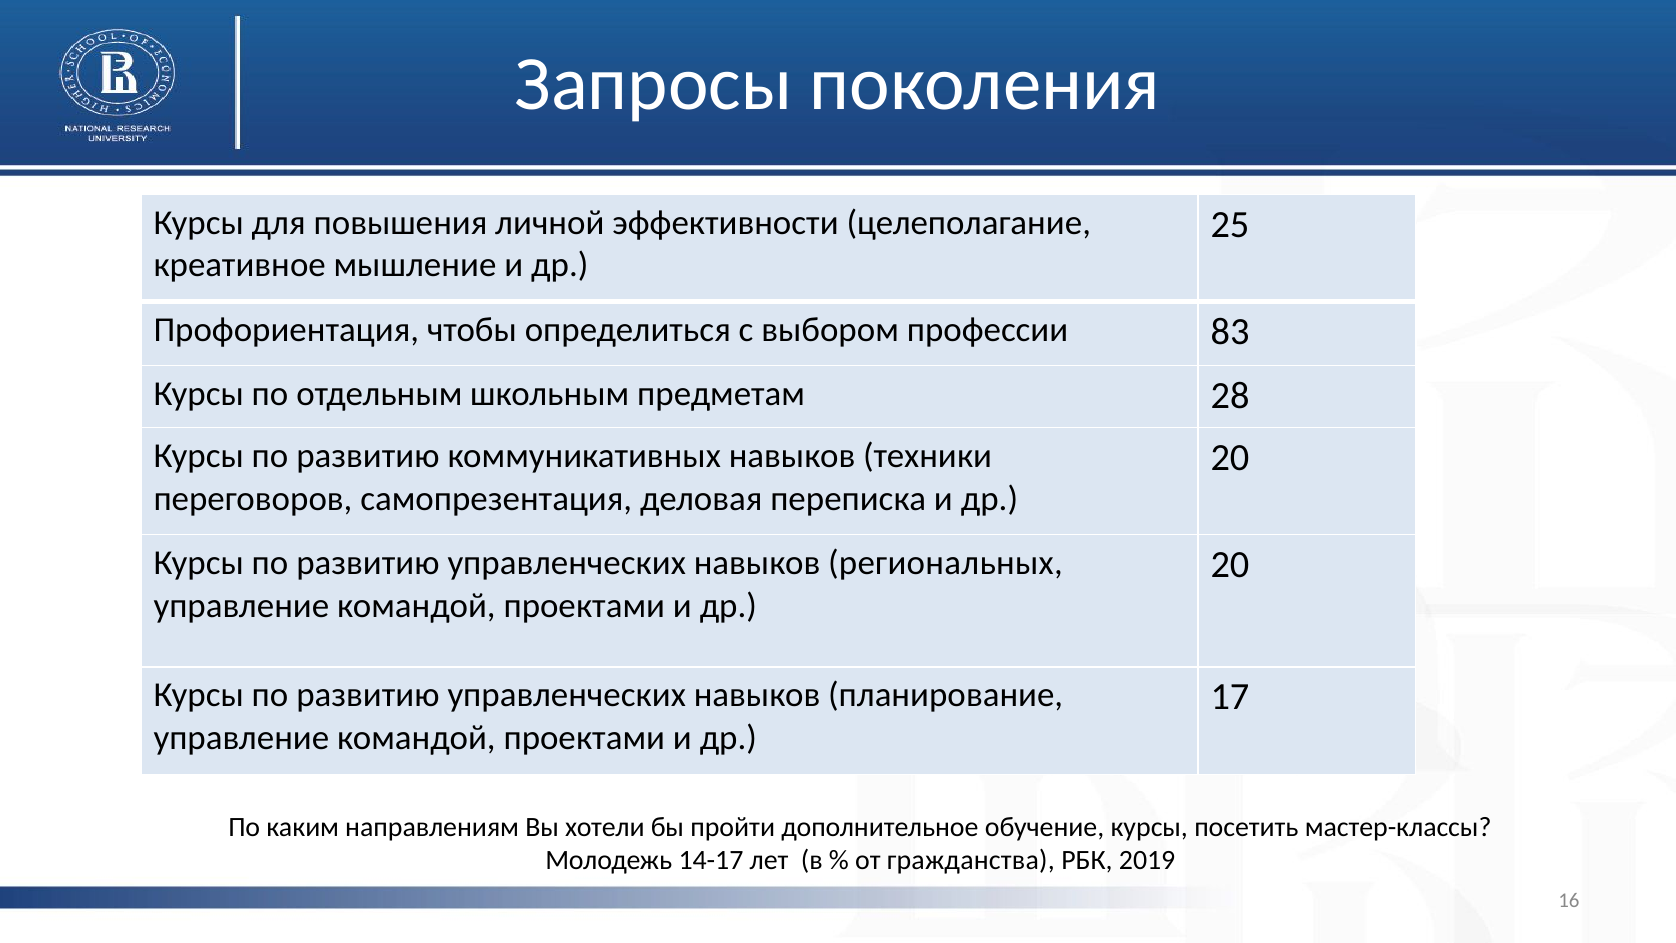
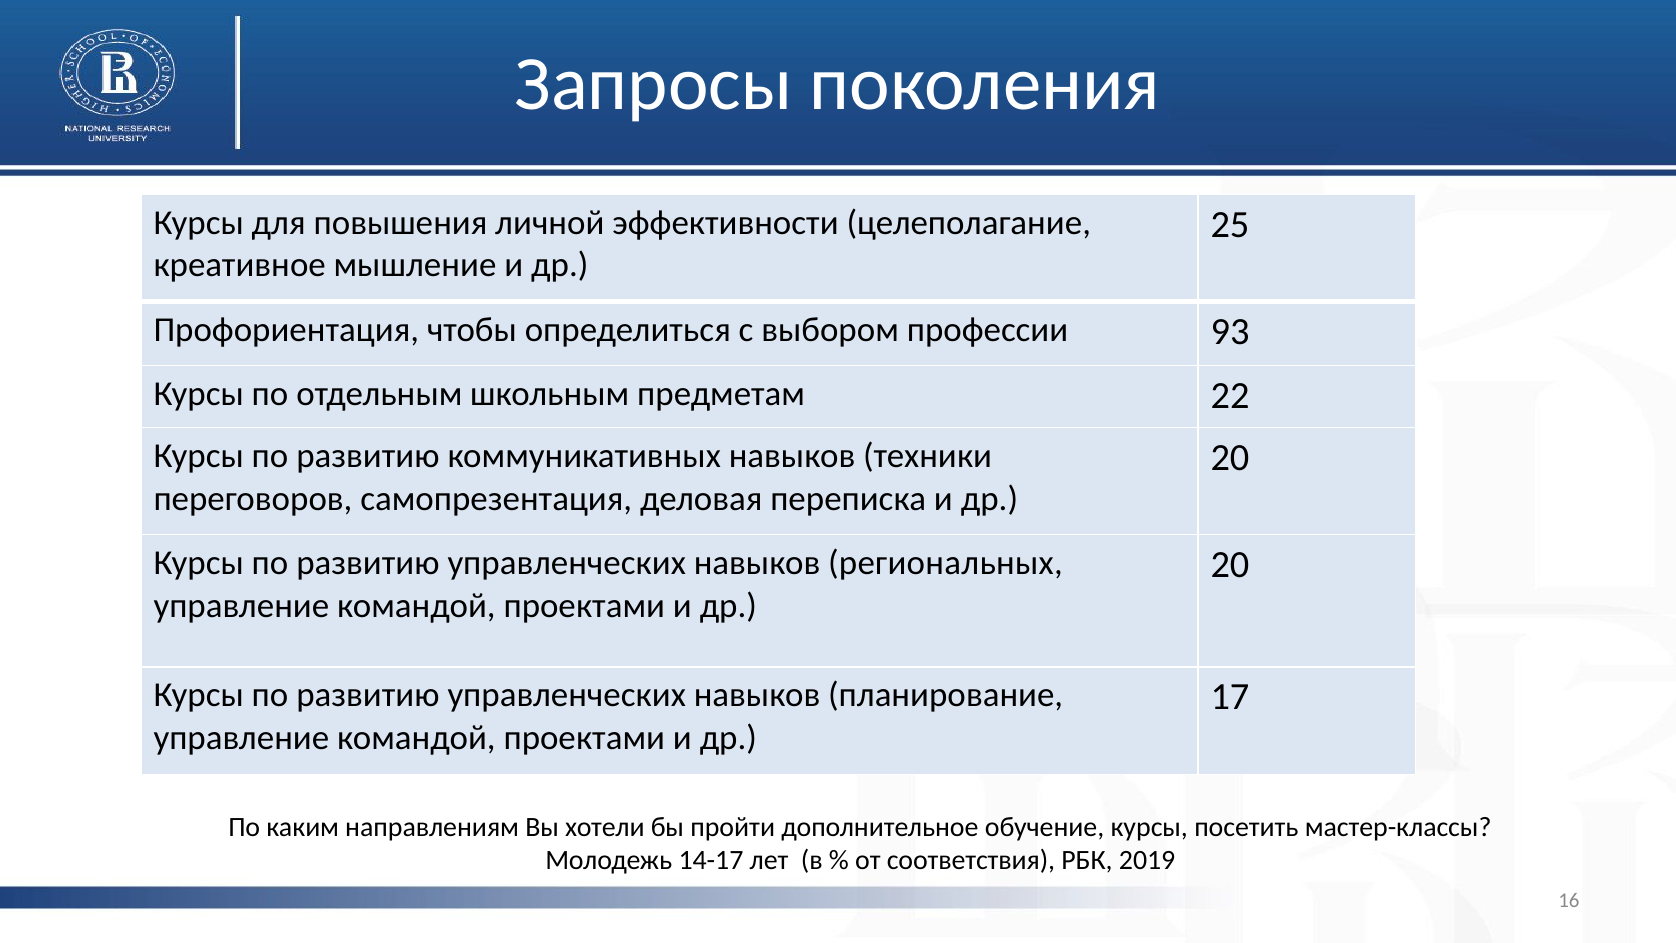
83: 83 -> 93
28: 28 -> 22
гражданства: гражданства -> соответствия
